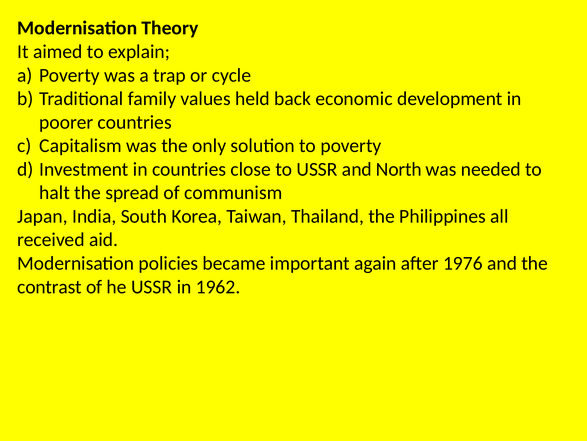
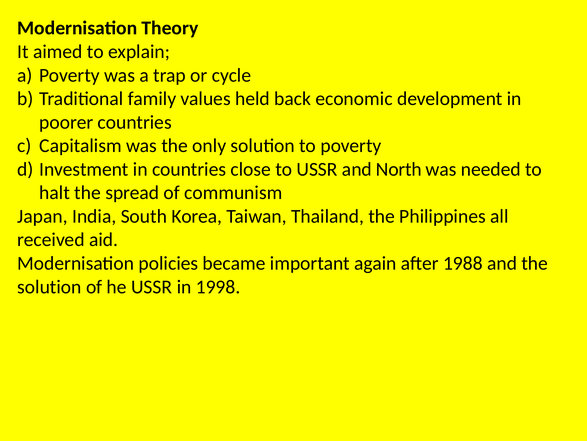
1976: 1976 -> 1988
contrast at (50, 286): contrast -> solution
1962: 1962 -> 1998
